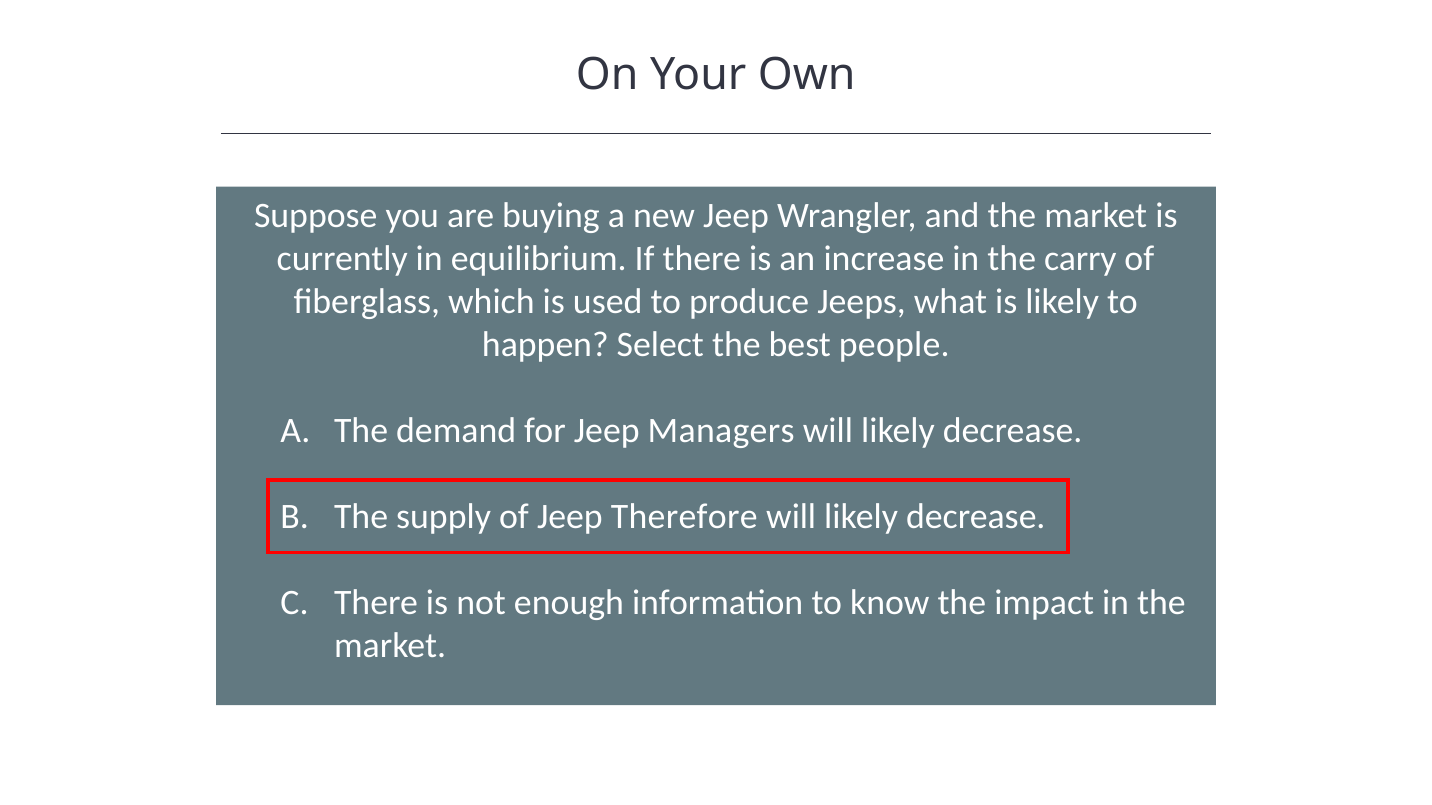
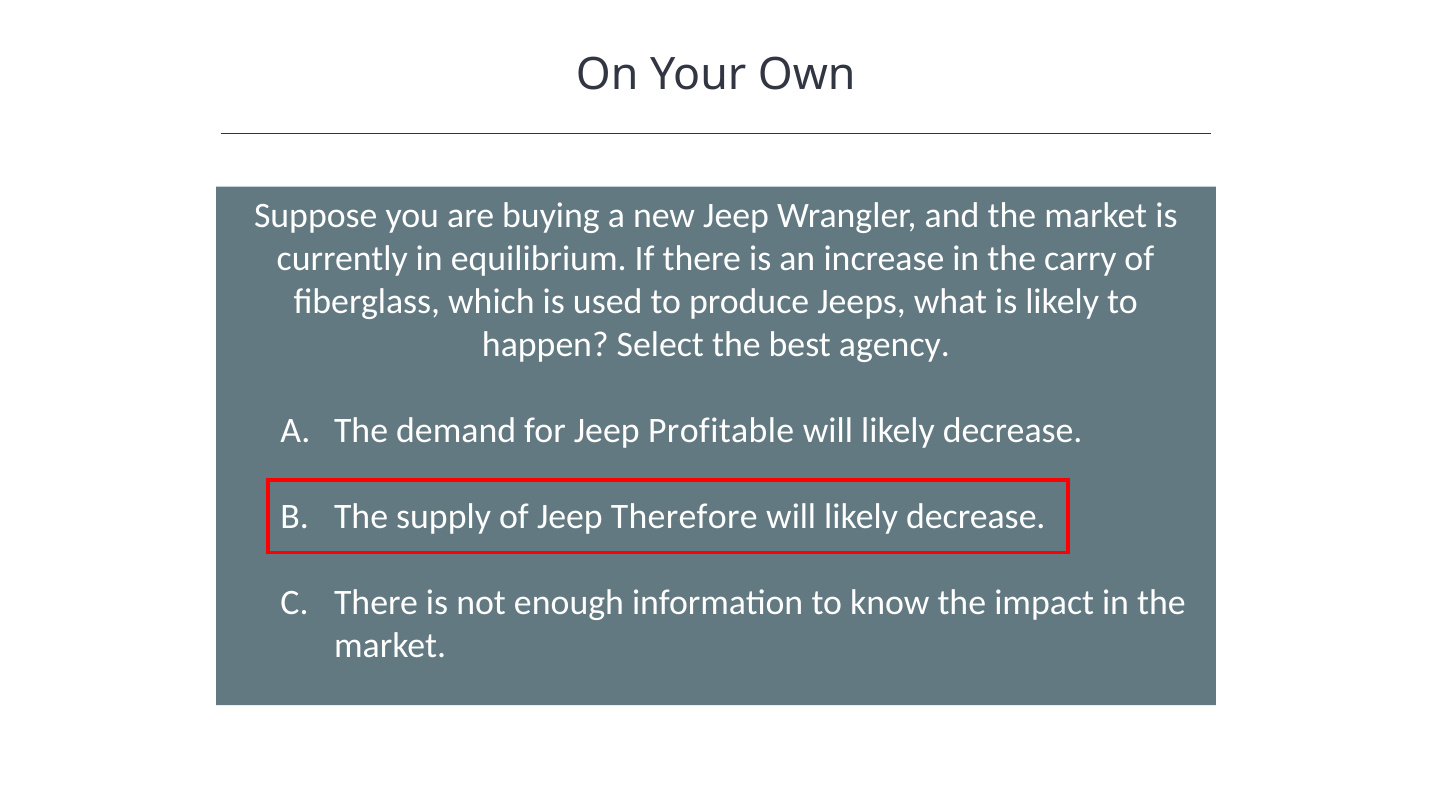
people: people -> agency
Managers: Managers -> Profitable
